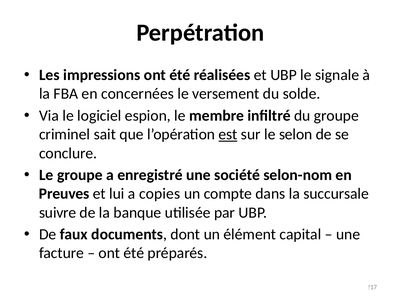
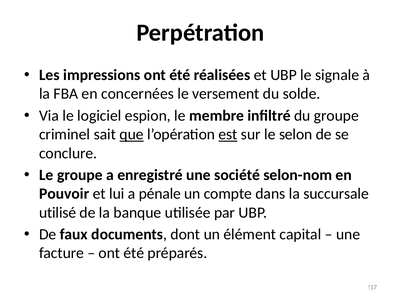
que underline: none -> present
Preuves: Preuves -> Pouvoir
copies: copies -> pénale
suivre: suivre -> utilisé
